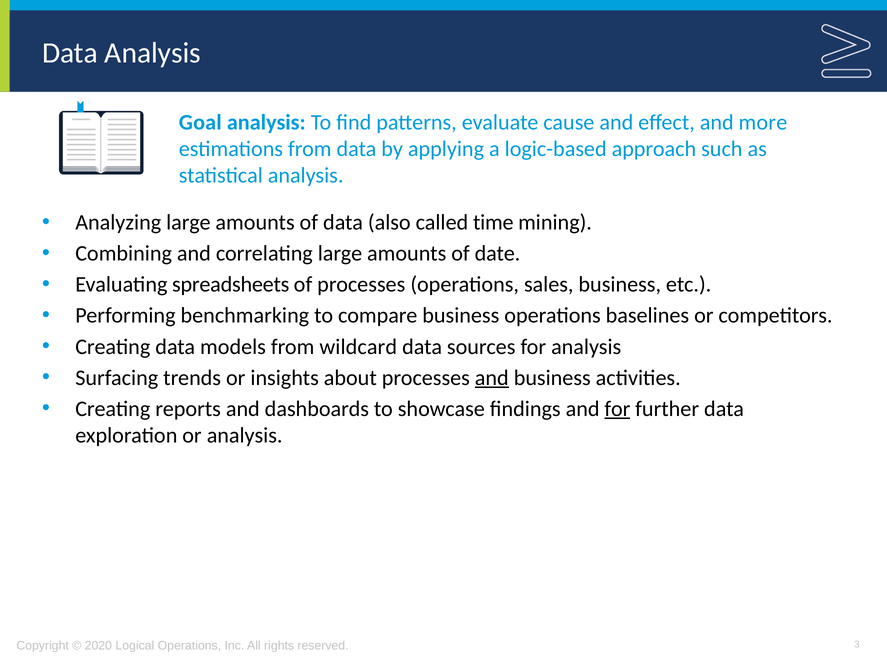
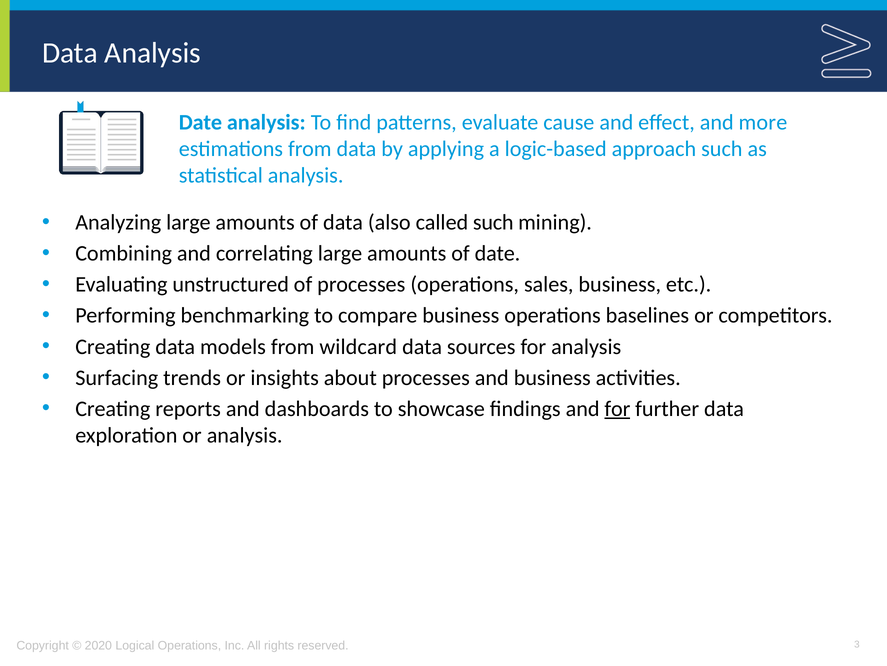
Goal at (200, 122): Goal -> Date
called time: time -> such
spreadsheets: spreadsheets -> unstructured
and at (492, 377) underline: present -> none
